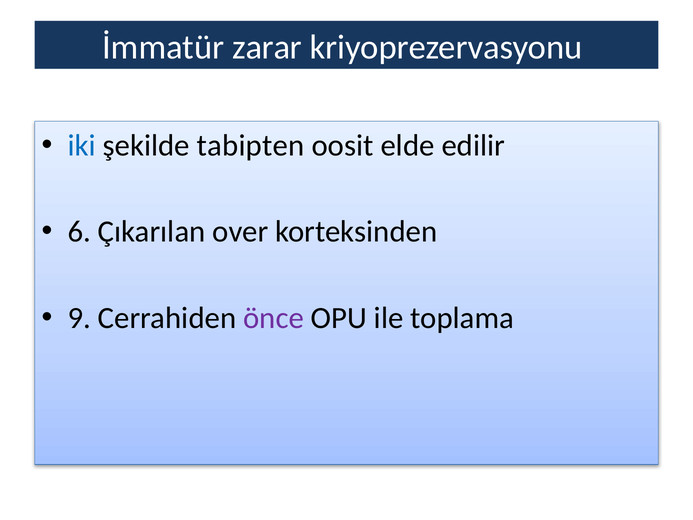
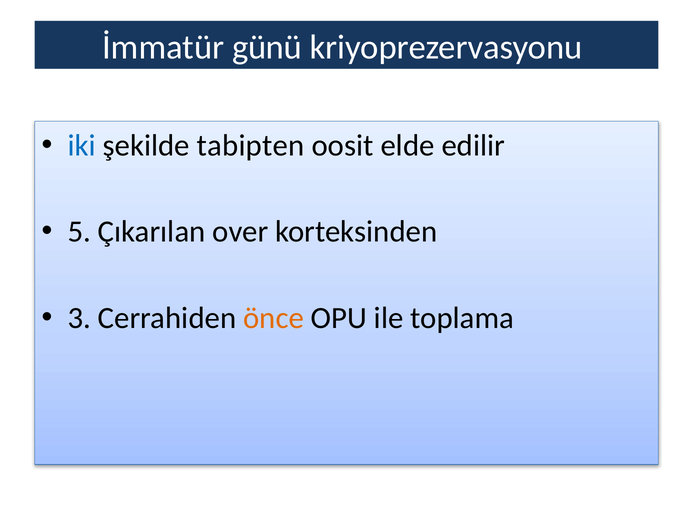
zarar: zarar -> günü
6: 6 -> 5
9: 9 -> 3
önce colour: purple -> orange
